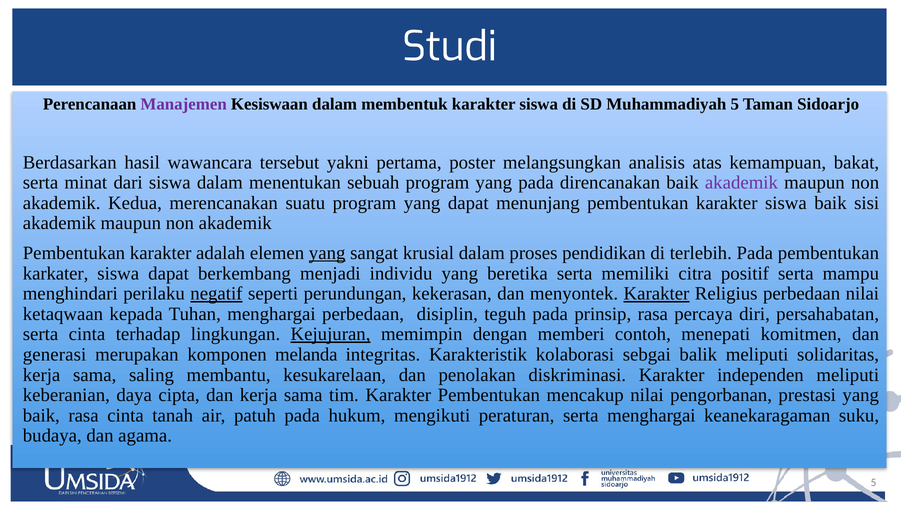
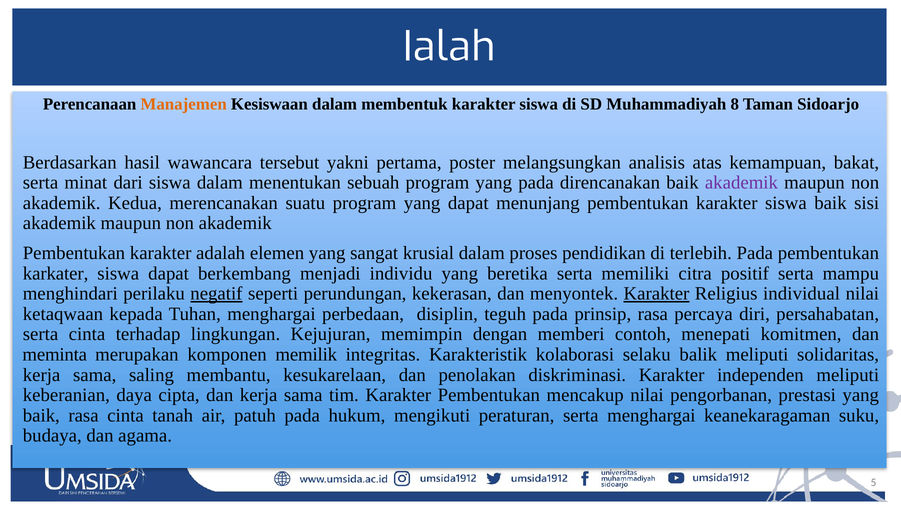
Studi: Studi -> Ialah
Manajemen colour: purple -> orange
Muhammadiyah 5: 5 -> 8
yang at (327, 253) underline: present -> none
Religius perbedaan: perbedaan -> individual
Kejujuran underline: present -> none
generasi: generasi -> meminta
melanda: melanda -> memilik
sebgai: sebgai -> selaku
